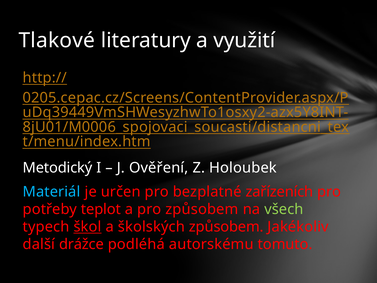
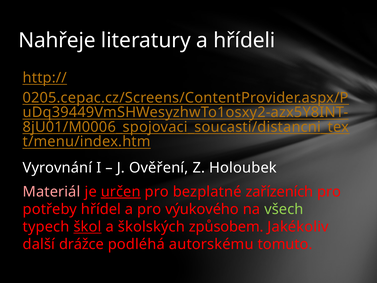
Tlakové: Tlakové -> Nahřeje
využití: využití -> hřídeli
Metodický: Metodický -> Vyrovnání
Materiál colour: light blue -> pink
určen underline: none -> present
teplot: teplot -> hřídel
pro způsobem: způsobem -> výukového
